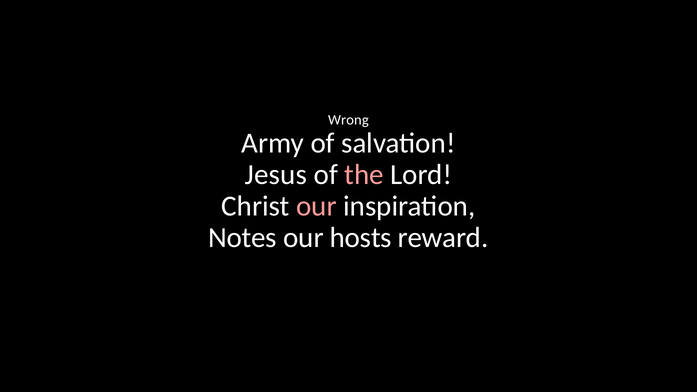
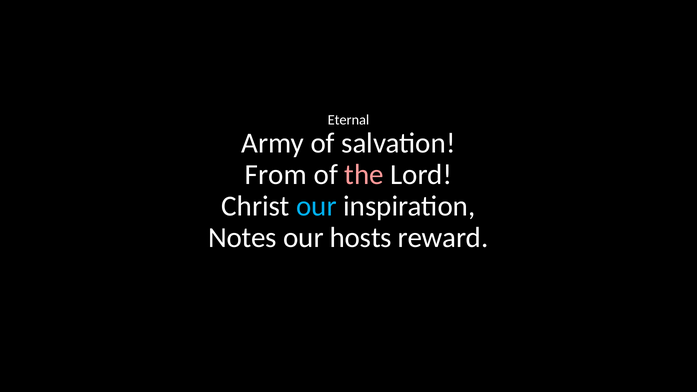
Wrong: Wrong -> Eternal
Jesus: Jesus -> From
our at (316, 206) colour: pink -> light blue
